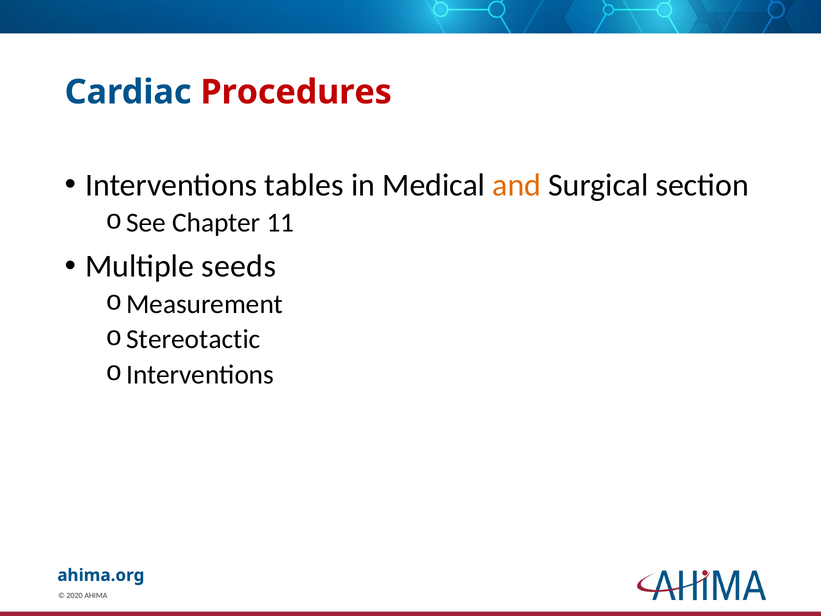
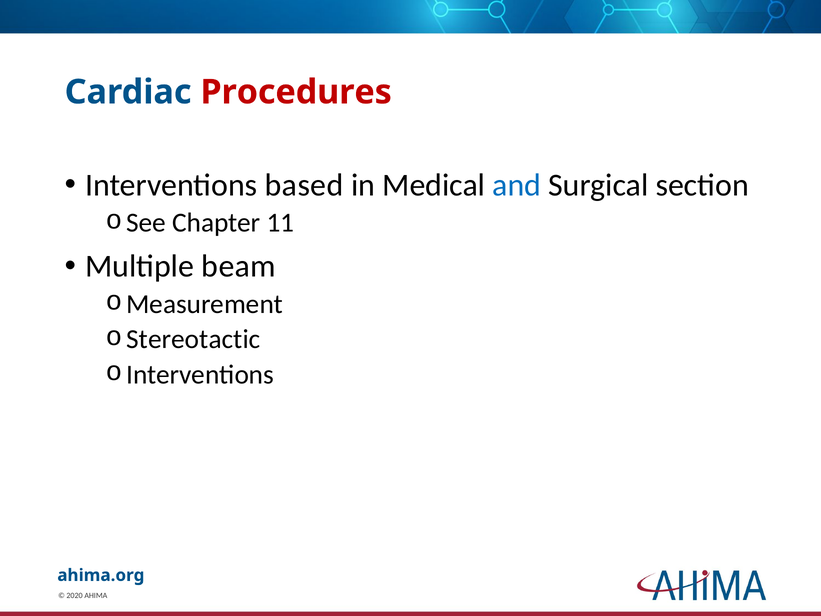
tables: tables -> based
and colour: orange -> blue
seeds: seeds -> beam
